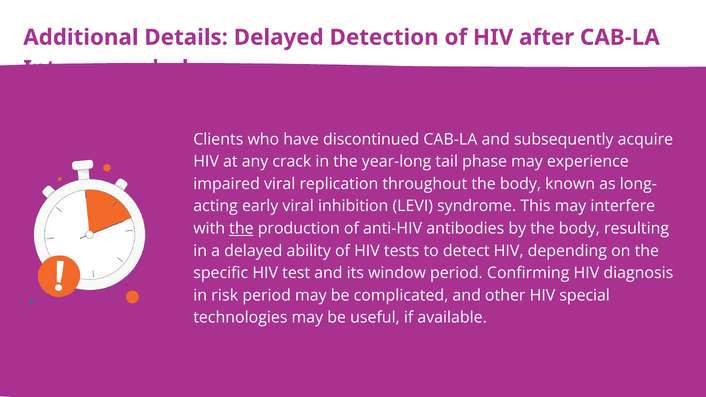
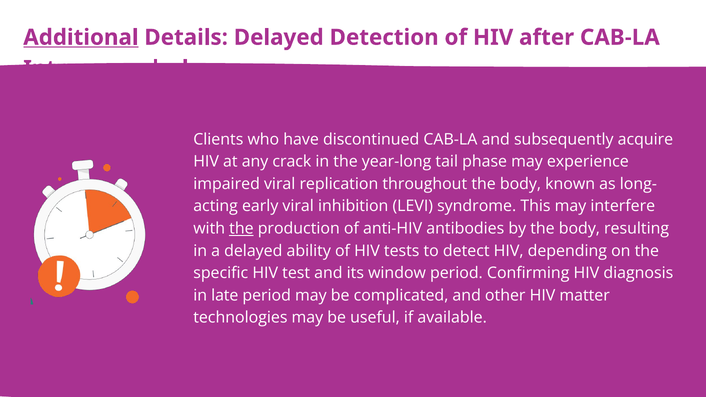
Additional underline: none -> present
risk: risk -> late
special: special -> matter
